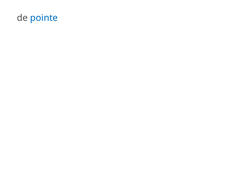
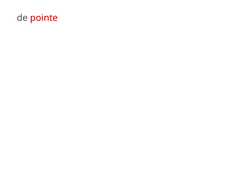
pointe colour: blue -> red
